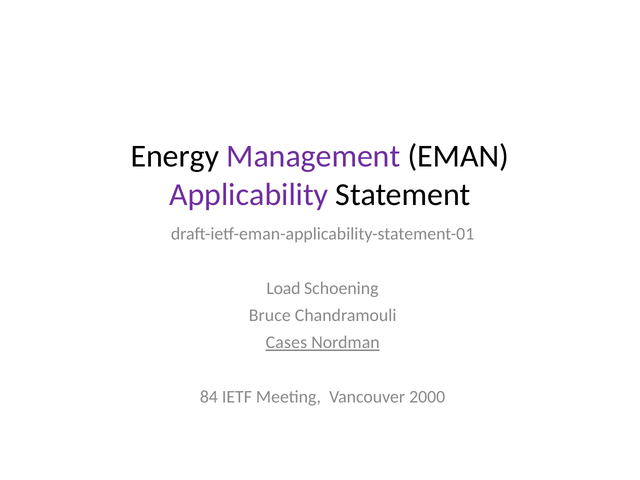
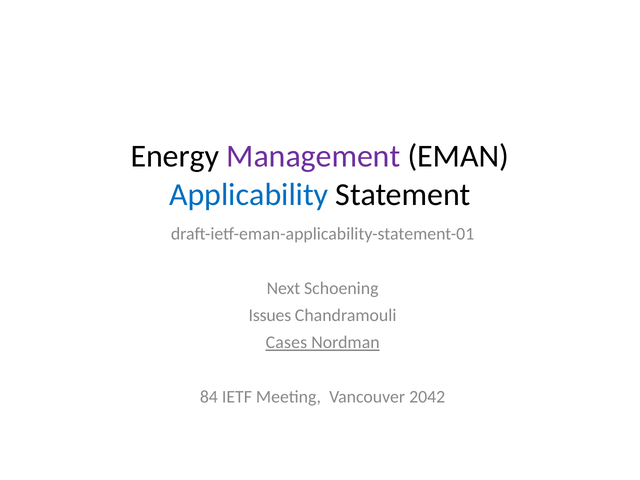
Applicability colour: purple -> blue
Load: Load -> Next
Bruce: Bruce -> Issues
2000: 2000 -> 2042
